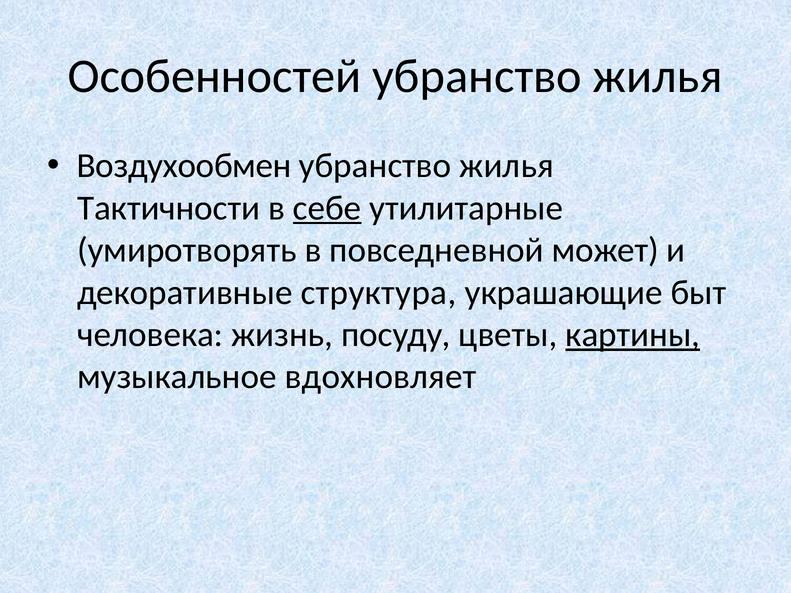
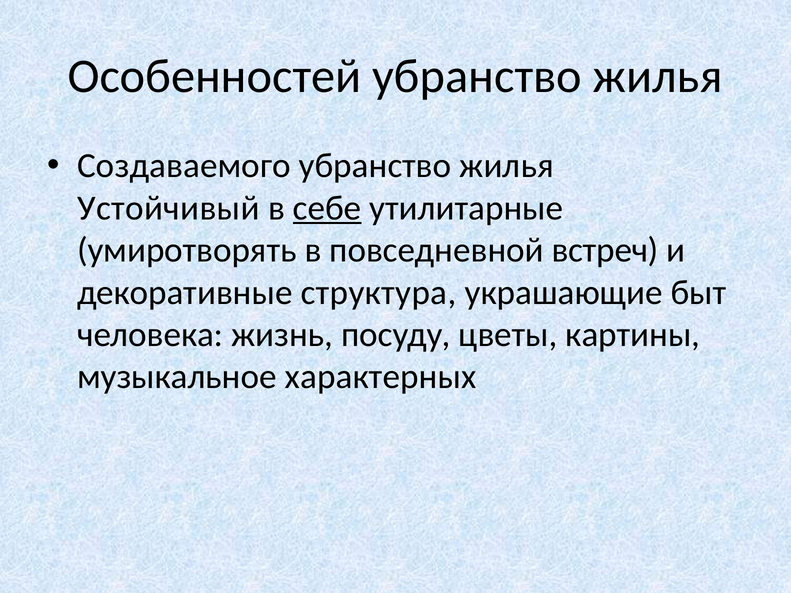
Воздухообмен: Воздухообмен -> Создаваемого
Тактичности: Тактичности -> Устойчивый
может: может -> встреч
картины underline: present -> none
вдохновляет: вдохновляет -> характерных
